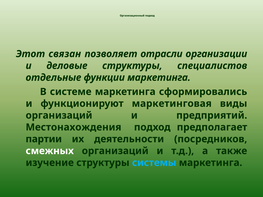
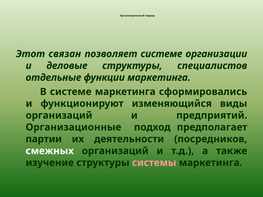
позволяет отрасли: отрасли -> системе
маркетинговая: маркетинговая -> изменяющийся
Местонахождения: Местонахождения -> Организационные
системы colour: light blue -> pink
